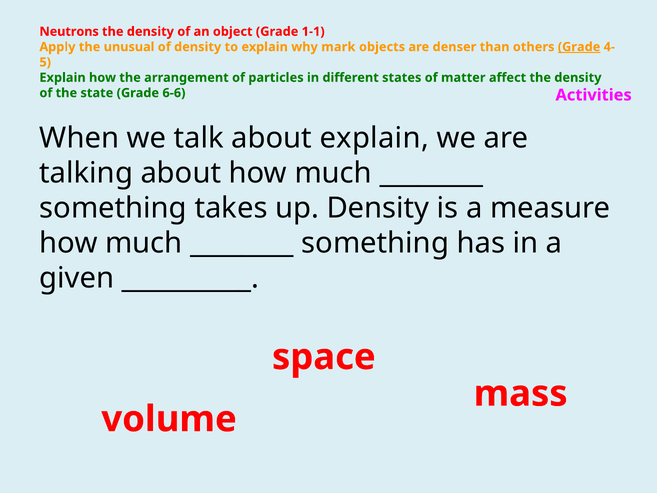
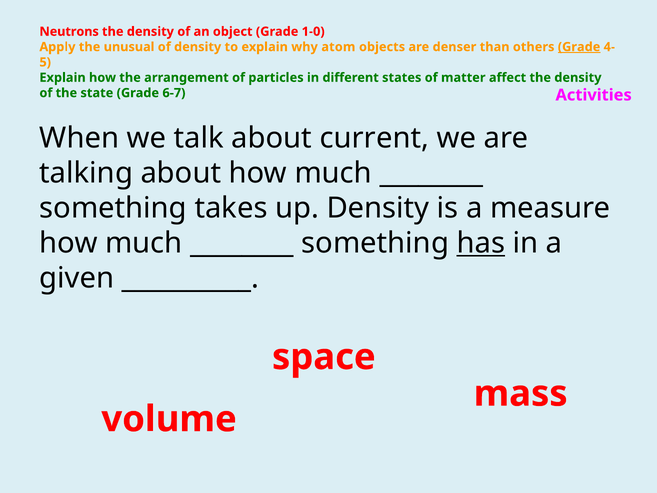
1-1: 1-1 -> 1-0
mark: mark -> atom
6-6: 6-6 -> 6-7
about explain: explain -> current
has underline: none -> present
